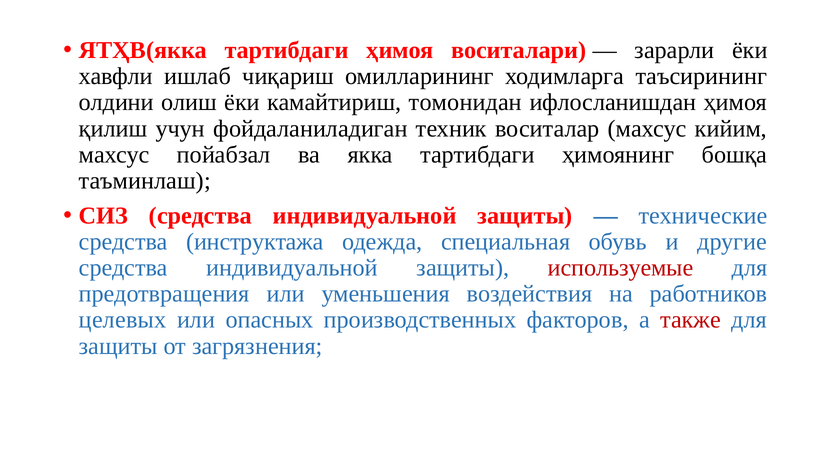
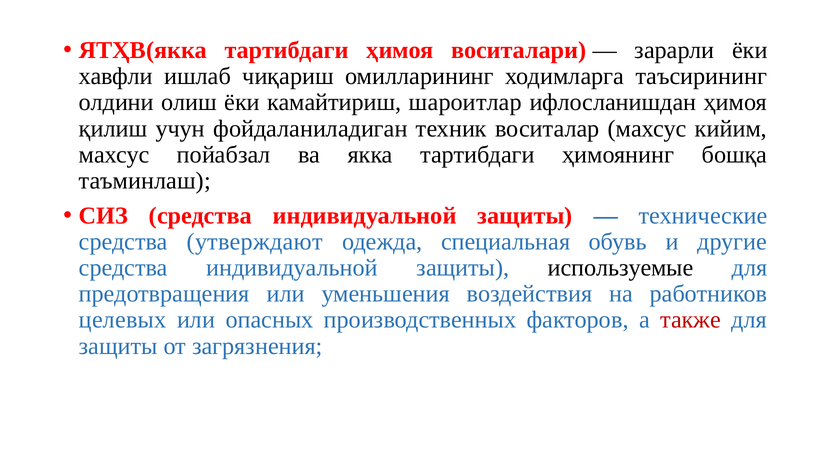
томонидан: томонидан -> шароитлар
инструктажа: инструктажа -> утверждают
используемые colour: red -> black
